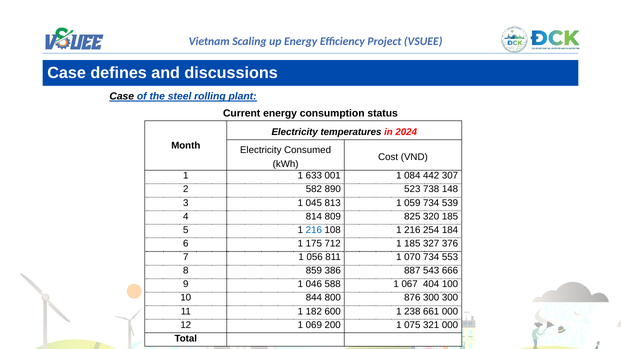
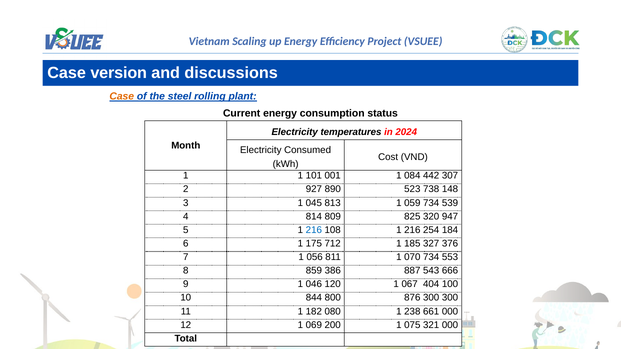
defines: defines -> version
Case at (122, 97) colour: black -> orange
633: 633 -> 101
582: 582 -> 927
320 185: 185 -> 947
588: 588 -> 120
600: 600 -> 080
